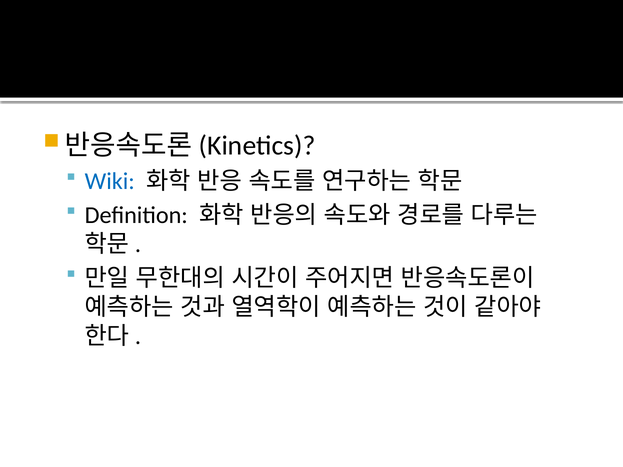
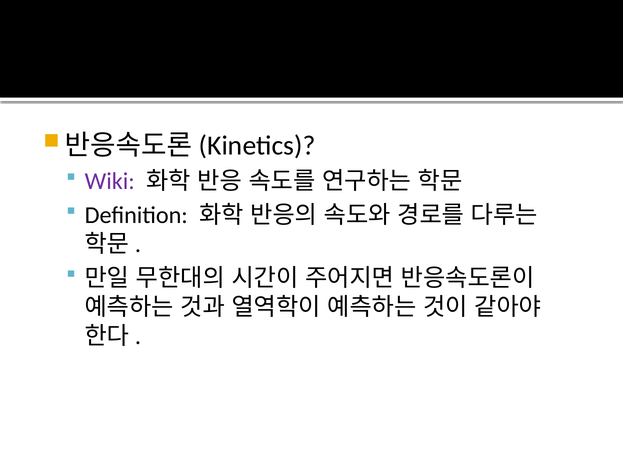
Wiki colour: blue -> purple
